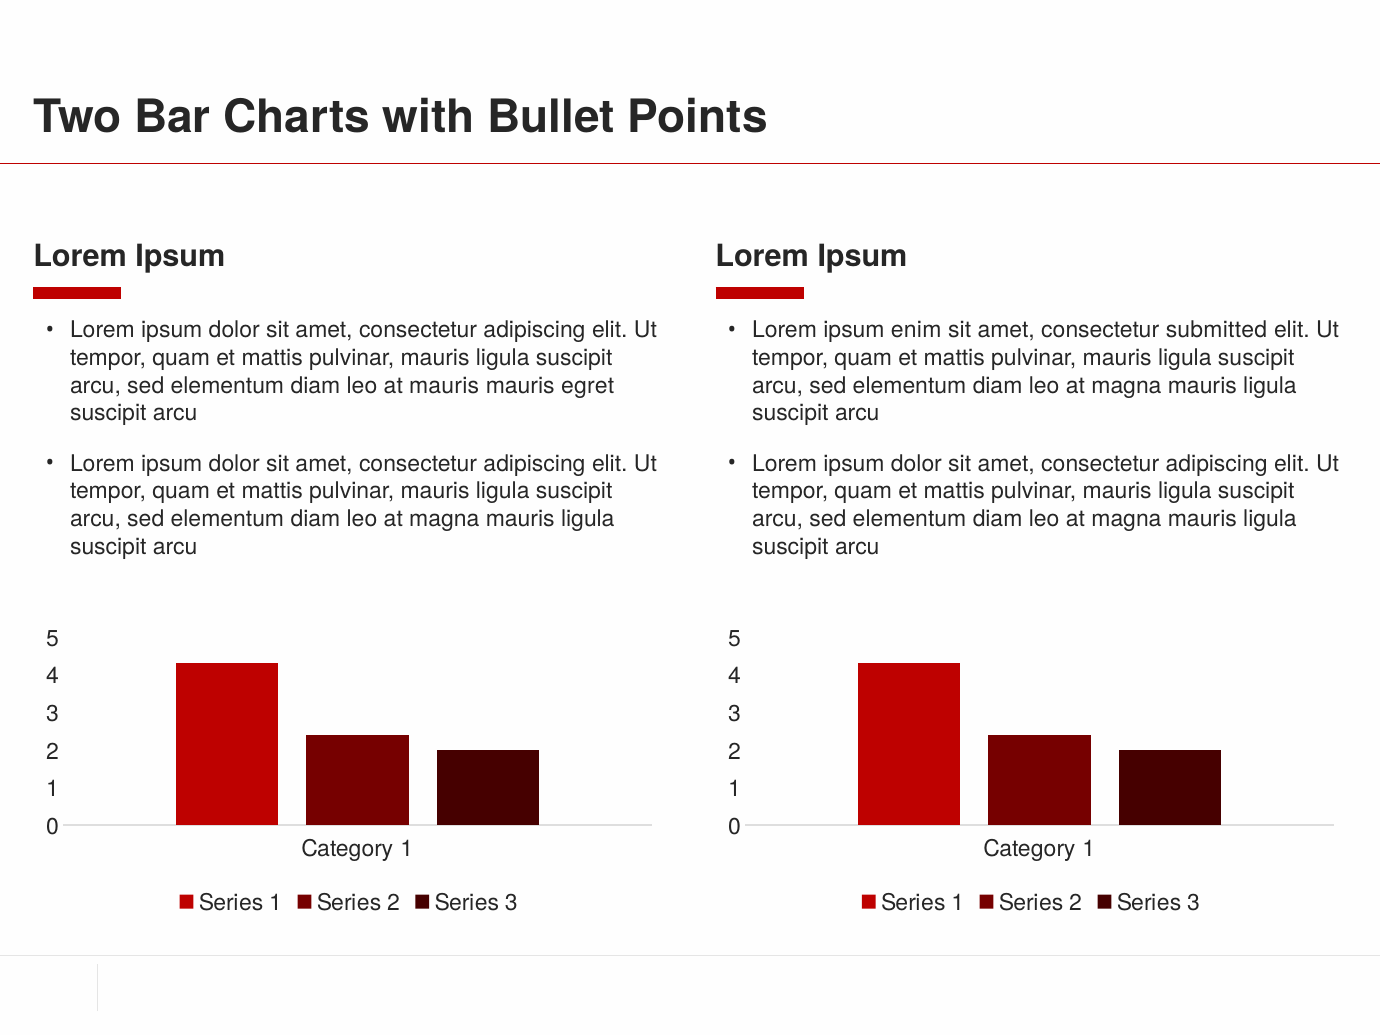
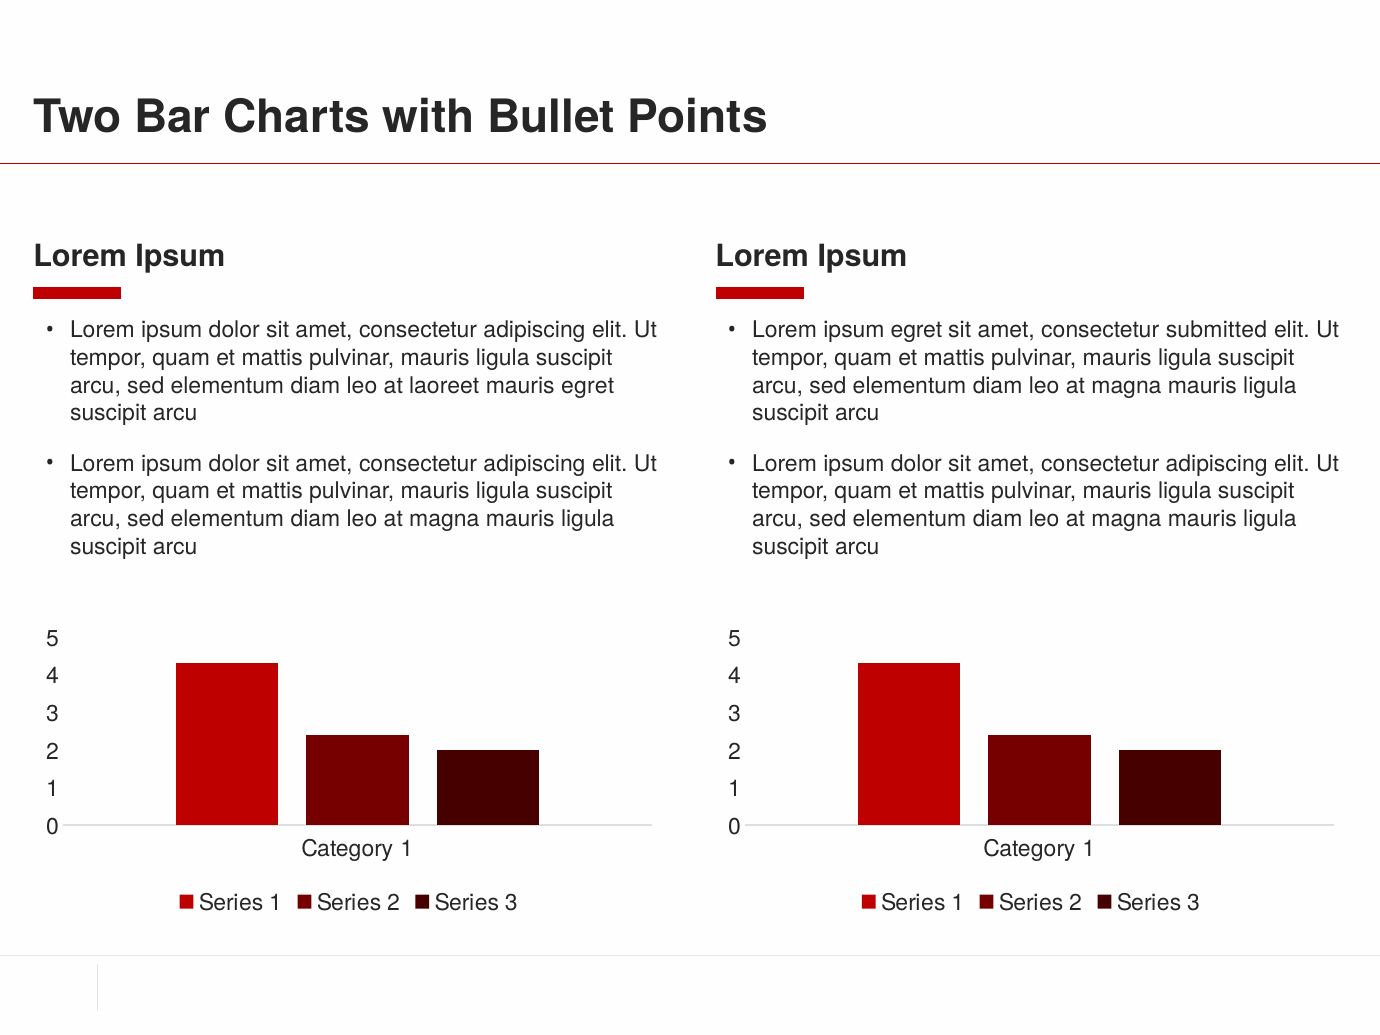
ipsum enim: enim -> egret
at mauris: mauris -> laoreet
